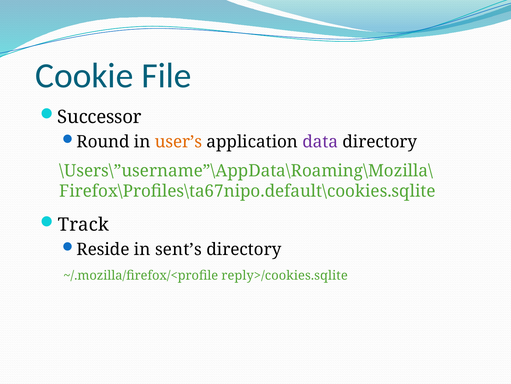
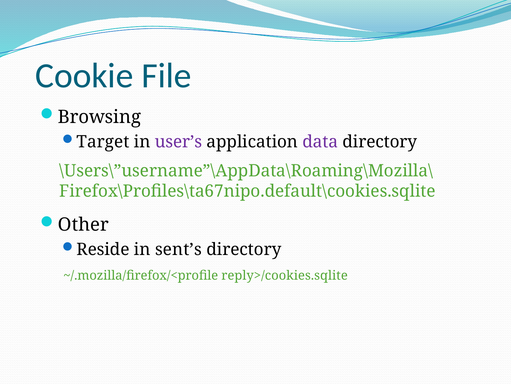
Successor: Successor -> Browsing
Round: Round -> Target
user’s colour: orange -> purple
Track: Track -> Other
